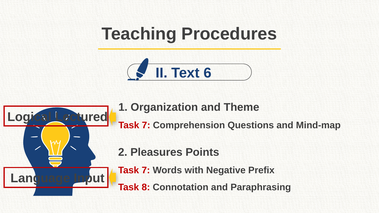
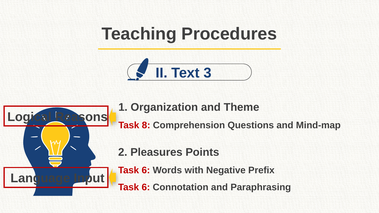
6: 6 -> 3
Lectured: Lectured -> Reasons
7 at (146, 125): 7 -> 8
7 at (146, 170): 7 -> 6
8 at (146, 187): 8 -> 6
